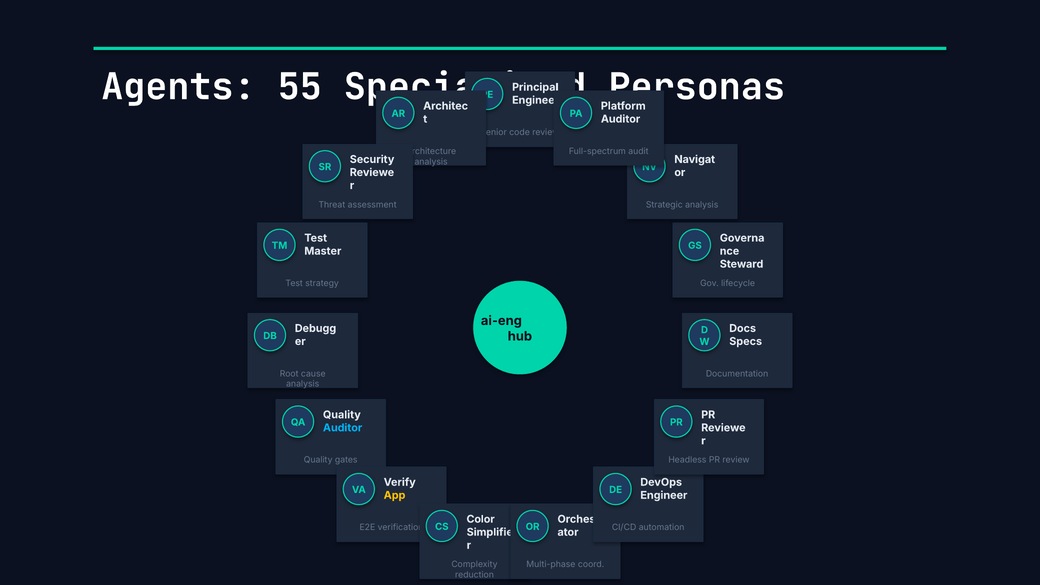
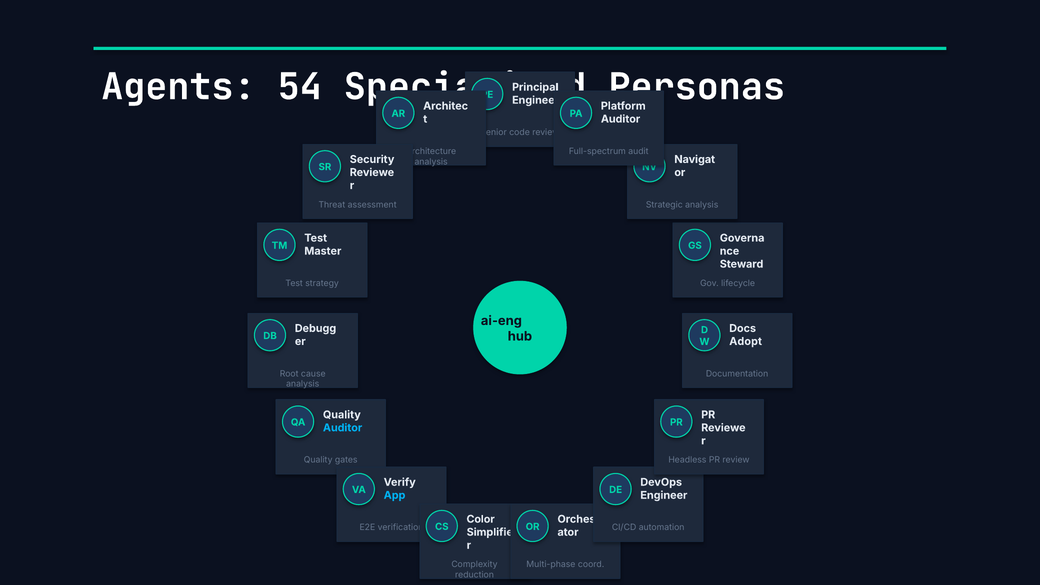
55: 55 -> 54
Specs: Specs -> Adopt
App colour: yellow -> light blue
